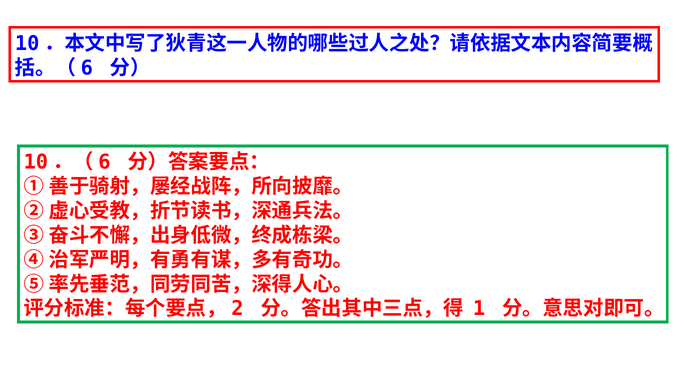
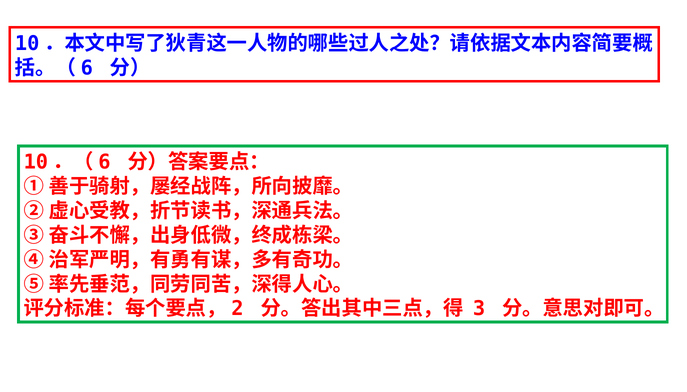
1: 1 -> 3
